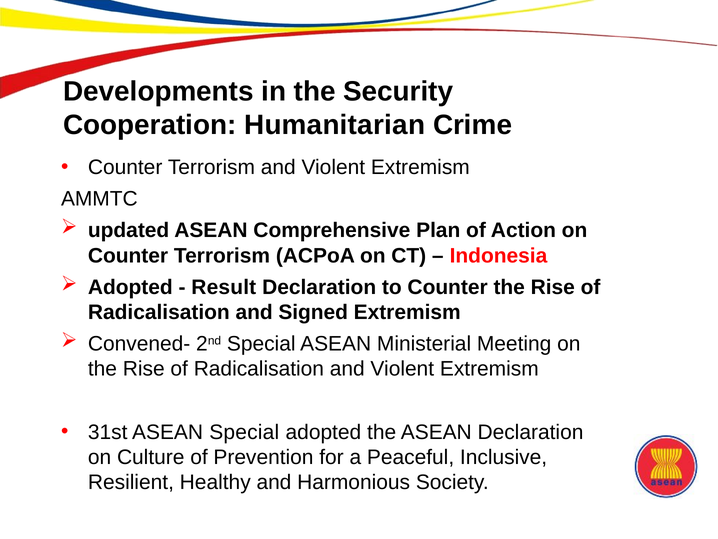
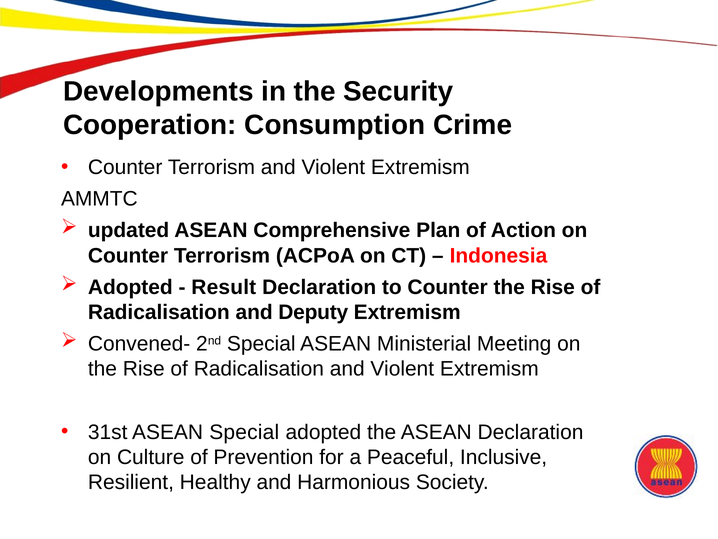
Humanitarian: Humanitarian -> Consumption
Signed: Signed -> Deputy
